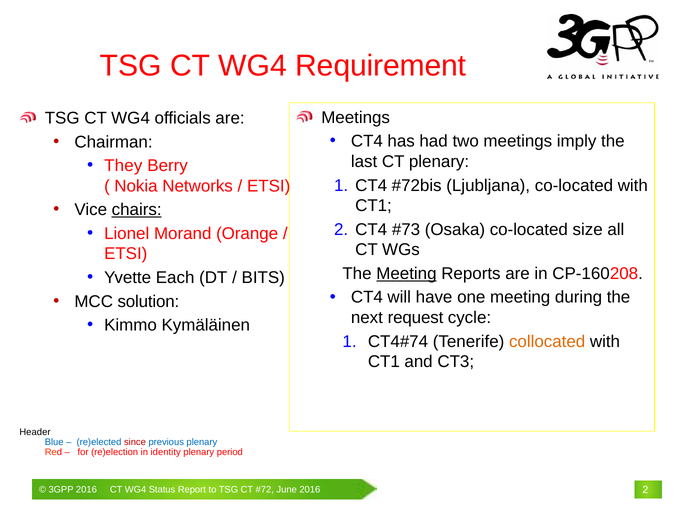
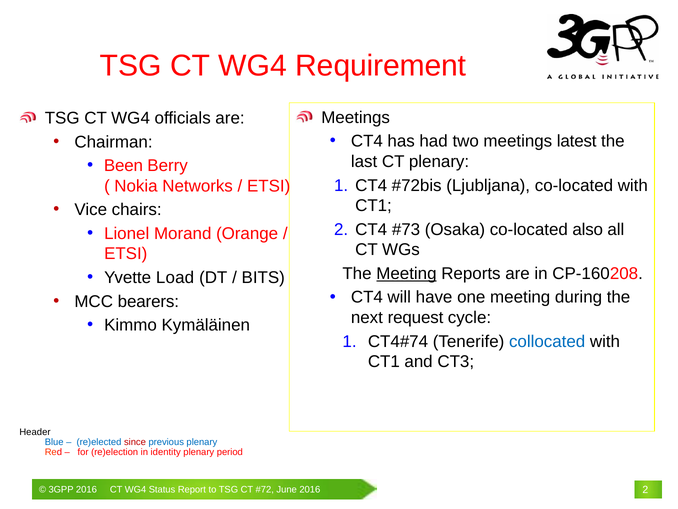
imply: imply -> latest
They: They -> Been
chairs underline: present -> none
size: size -> also
Each: Each -> Load
solution: solution -> bearers
collocated colour: orange -> blue
